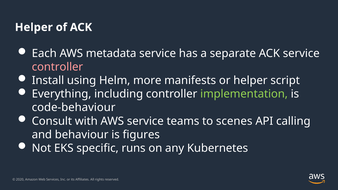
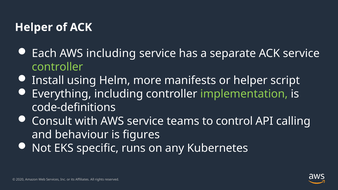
AWS metadata: metadata -> including
controller at (57, 67) colour: pink -> light green
code-behaviour: code-behaviour -> code-definitions
scenes: scenes -> control
